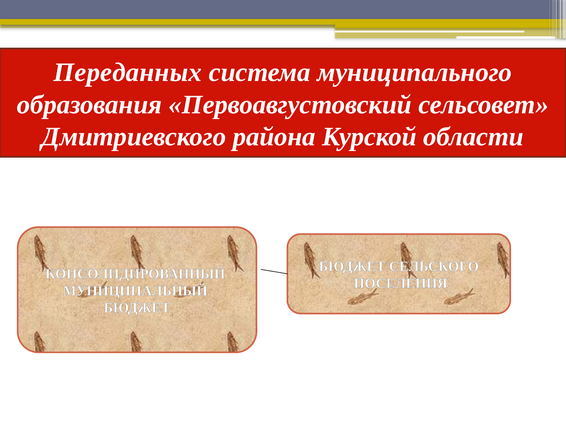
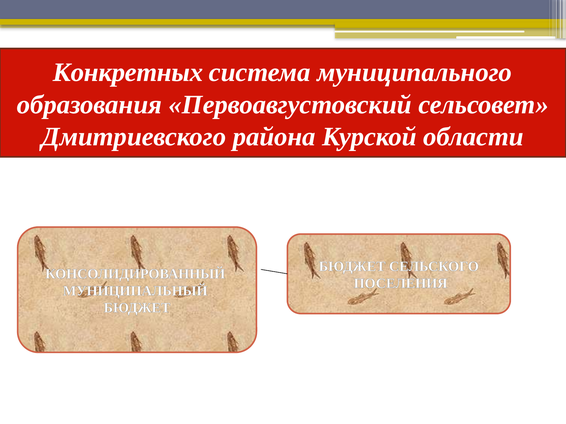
Переданных: Переданных -> Конкретных
